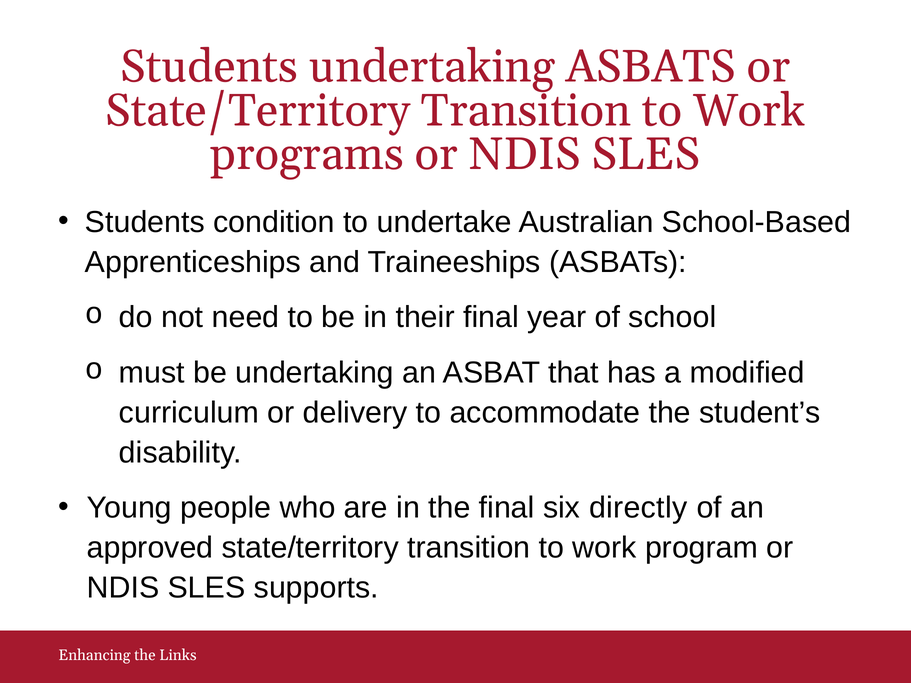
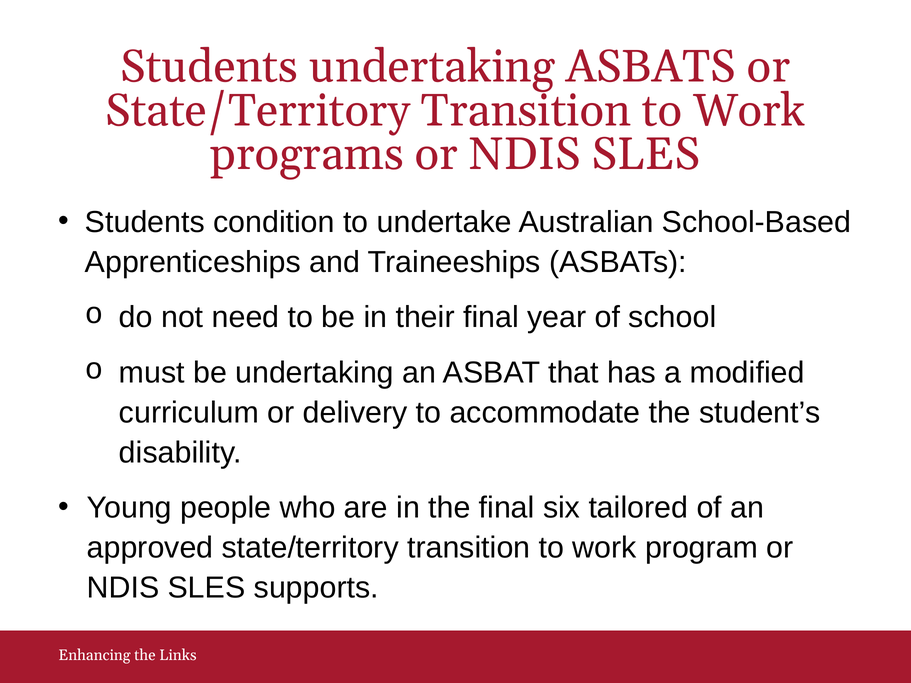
directly: directly -> tailored
